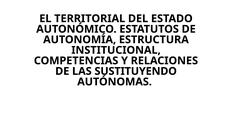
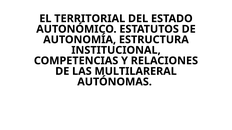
SUSTITUYENDO: SUSTITUYENDO -> MULTILARERAL
